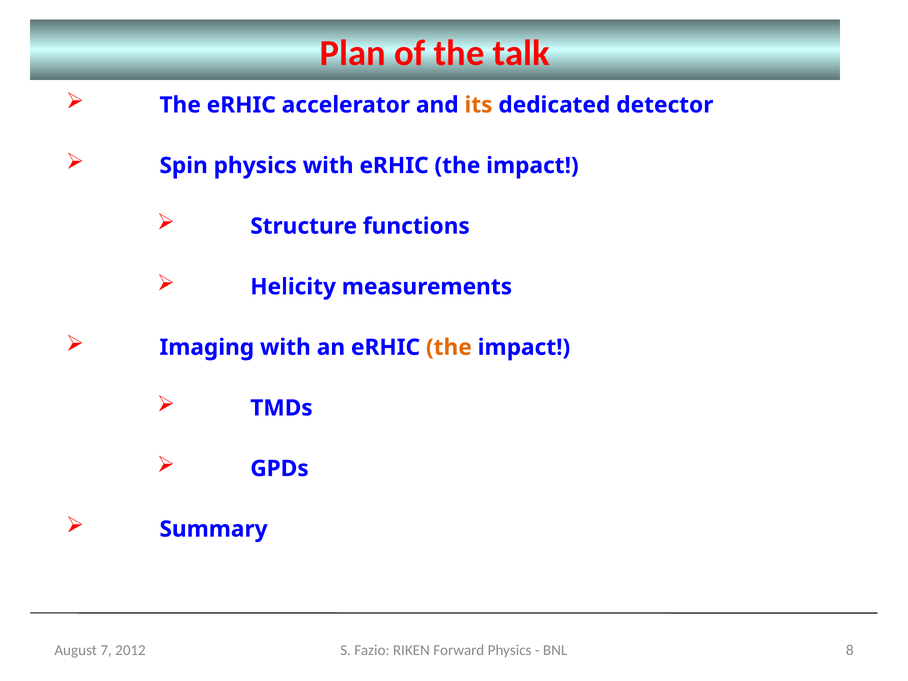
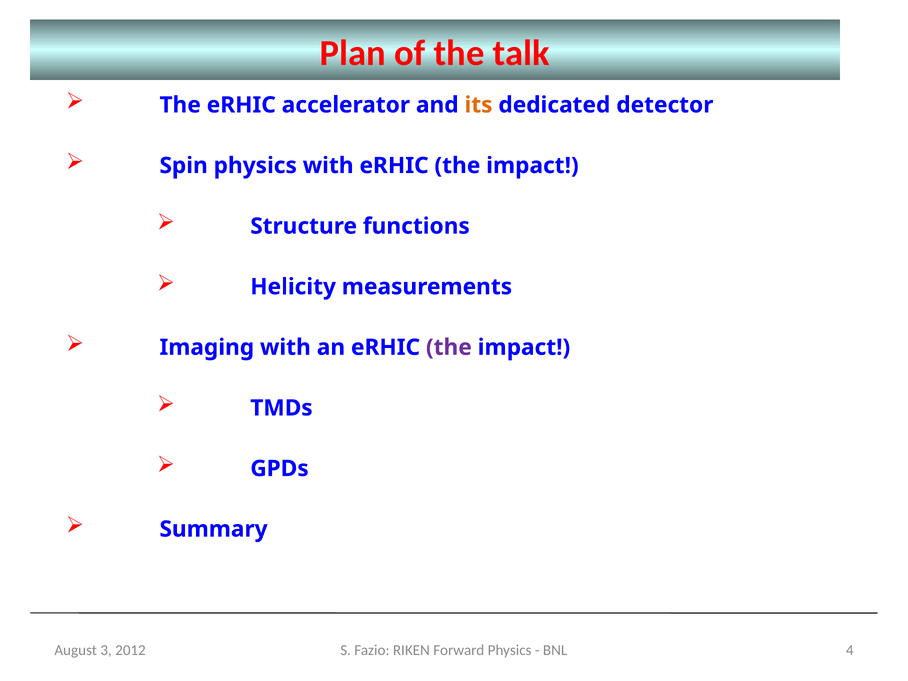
the at (449, 347) colour: orange -> purple
7: 7 -> 3
8: 8 -> 4
